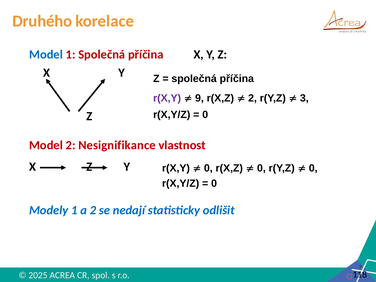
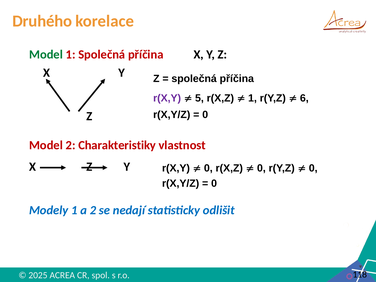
Model at (46, 54) colour: blue -> green
9: 9 -> 5
2 at (252, 98): 2 -> 1
3: 3 -> 6
Nesignifikance: Nesignifikance -> Charakteristiky
